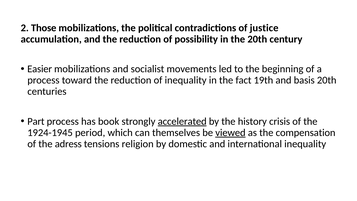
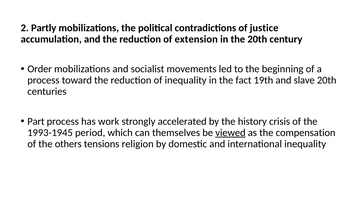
Those: Those -> Partly
possibility: possibility -> extension
Easier: Easier -> Order
basis: basis -> slave
book: book -> work
accelerated underline: present -> none
1924-1945: 1924-1945 -> 1993-1945
adress: adress -> others
